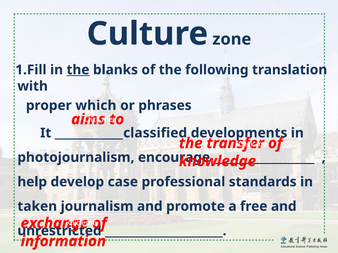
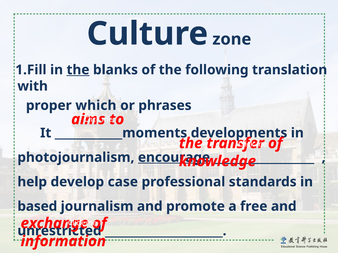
____________classified: ____________classified -> ____________moments
encourage underline: none -> present
taken: taken -> based
